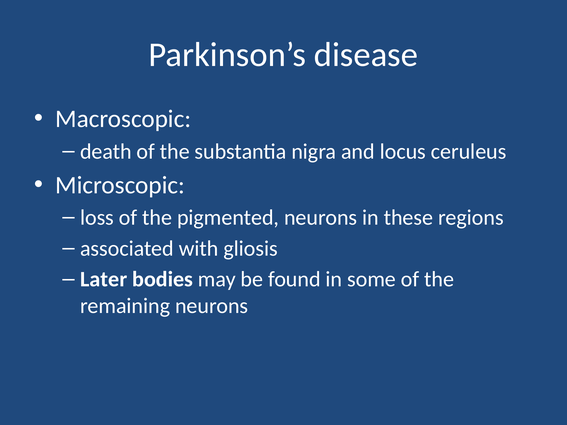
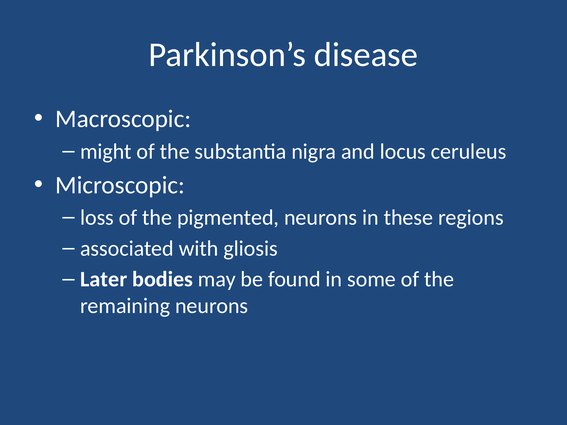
death: death -> might
